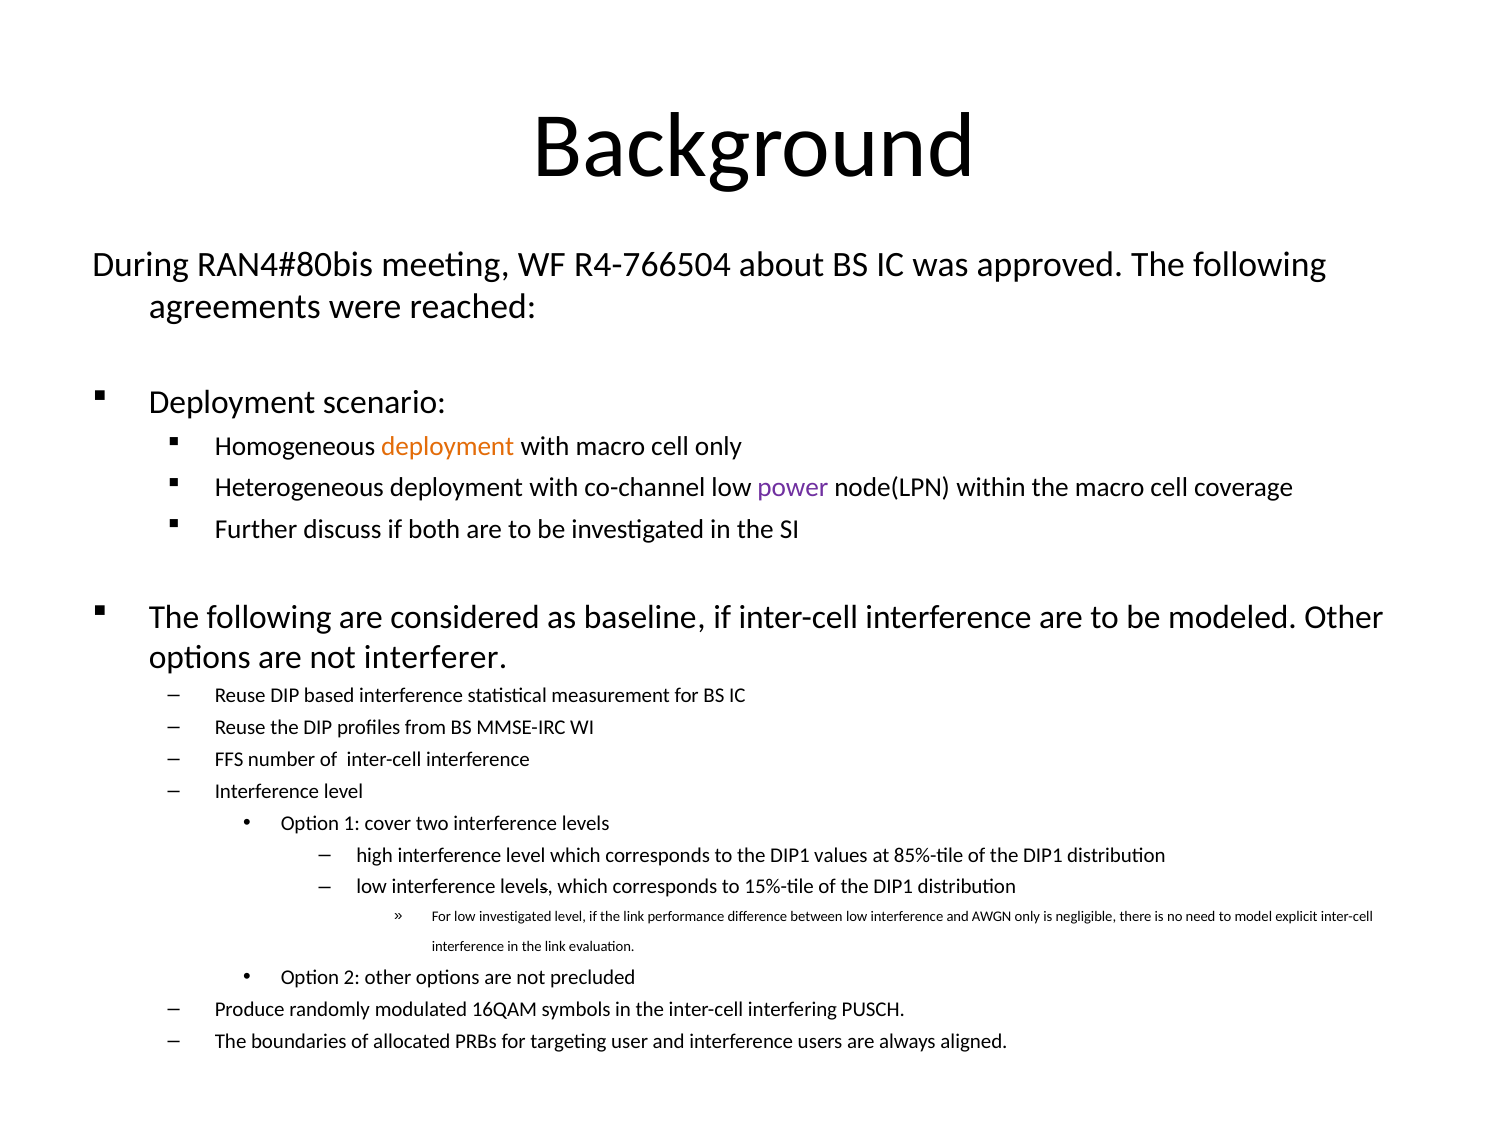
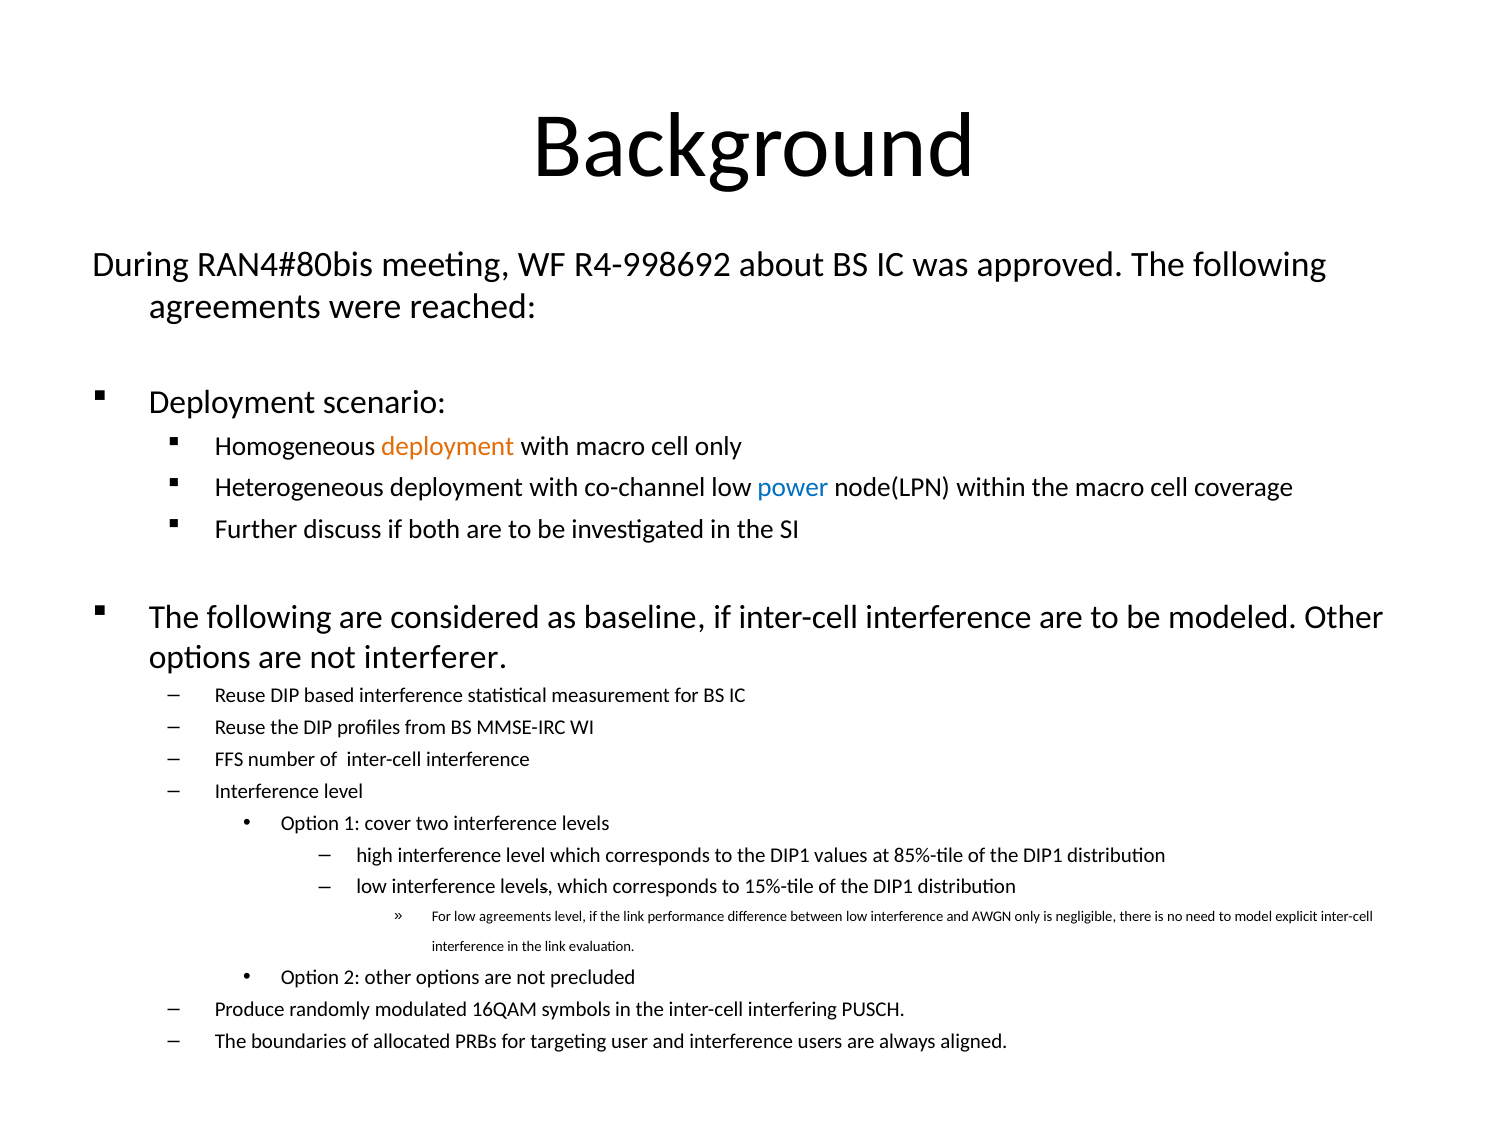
R4-766504: R4-766504 -> R4-998692
power colour: purple -> blue
low investigated: investigated -> agreements
